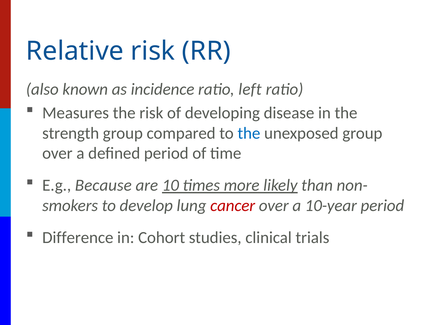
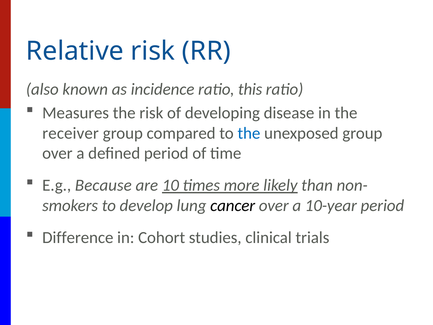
left: left -> this
strength: strength -> receiver
cancer colour: red -> black
